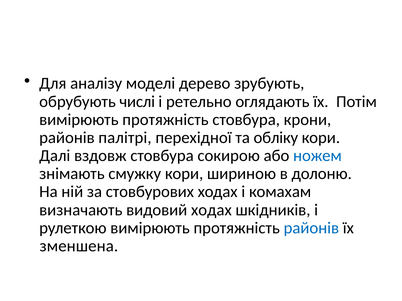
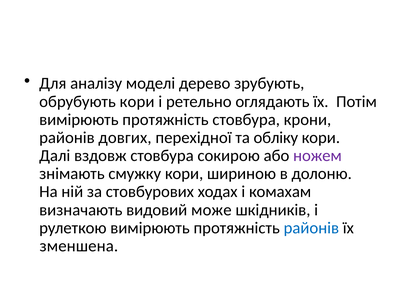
обрубують числі: числі -> кори
палітрі: палітрі -> довгих
ножем colour: blue -> purple
видовий ходах: ходах -> може
